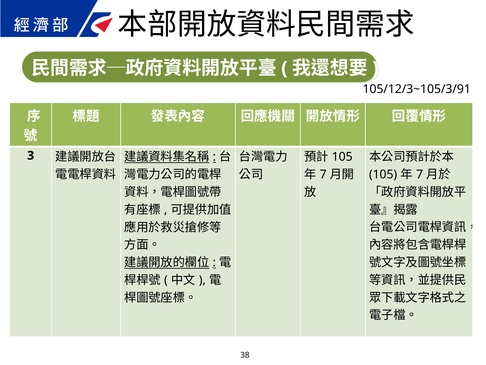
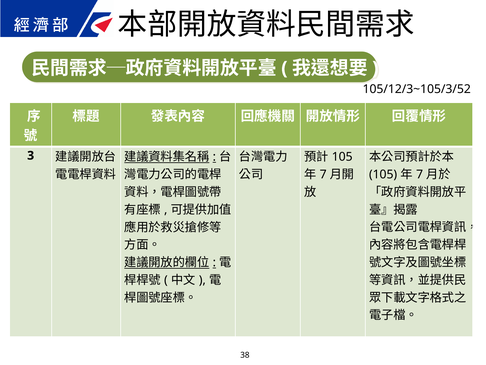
105/12/3~105/3/91: 105/12/3~105/3/91 -> 105/12/3~105/3/52
